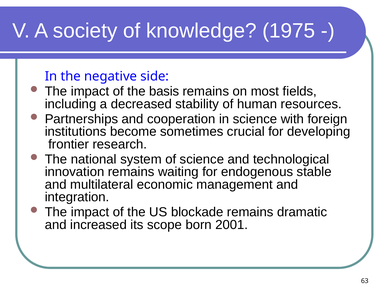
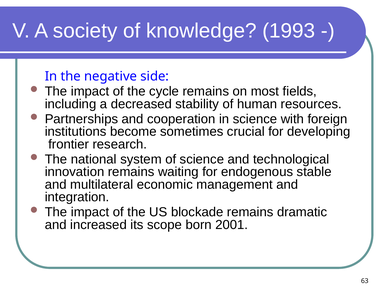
1975: 1975 -> 1993
basis: basis -> cycle
